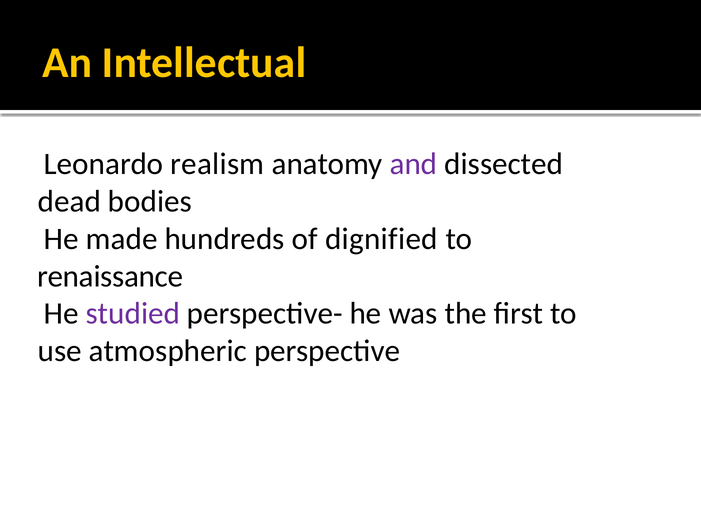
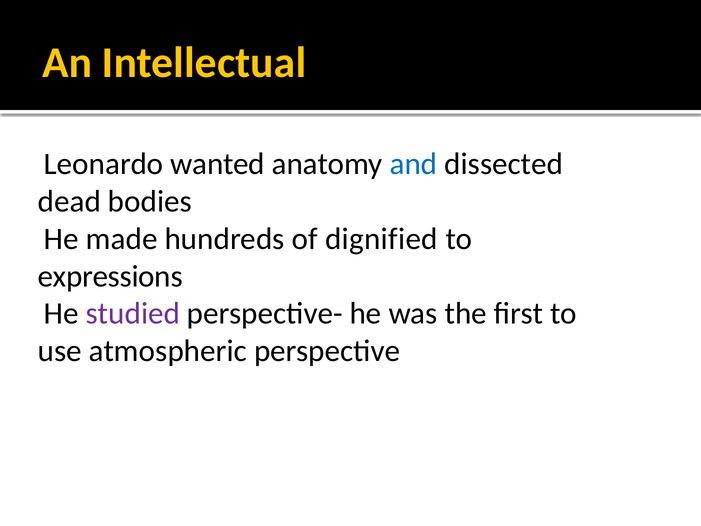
realism: realism -> wanted
and colour: purple -> blue
renaissance: renaissance -> expressions
